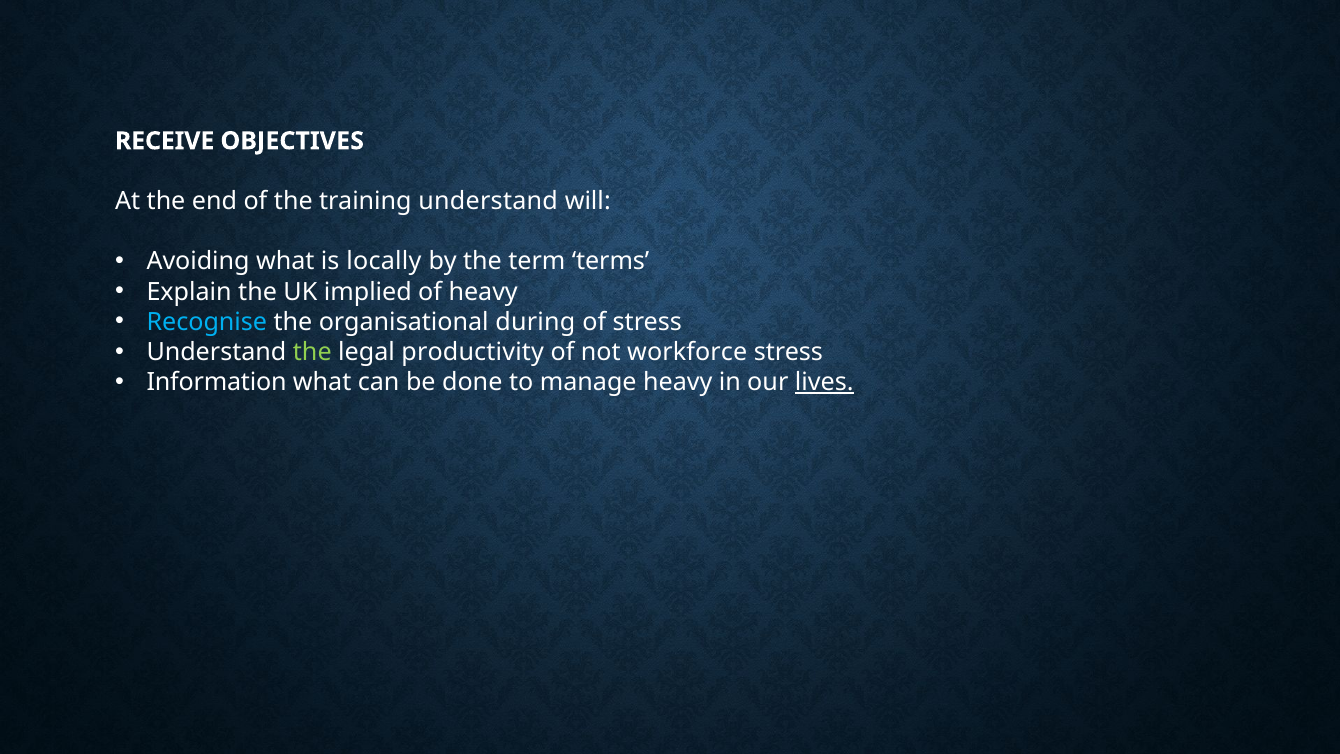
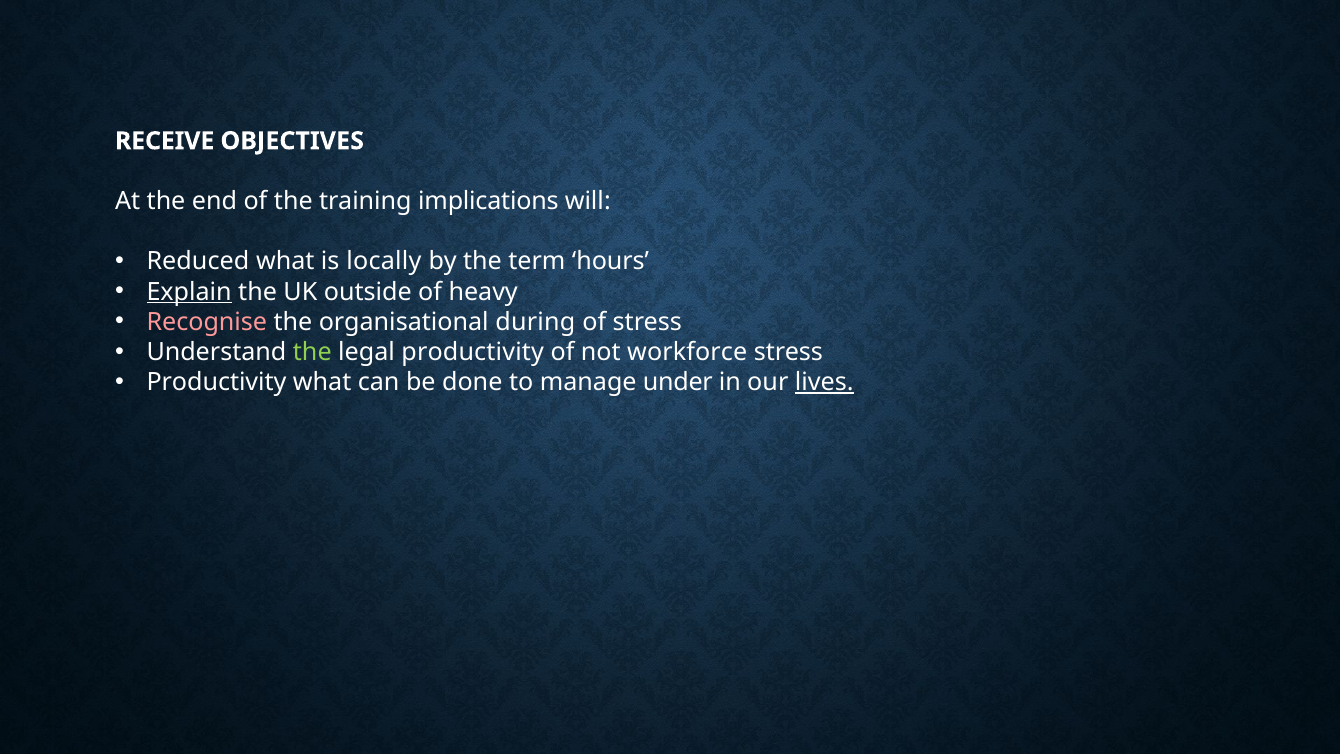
training understand: understand -> implications
Avoiding: Avoiding -> Reduced
terms: terms -> hours
Explain underline: none -> present
implied: implied -> outside
Recognise colour: light blue -> pink
Information at (217, 382): Information -> Productivity
manage heavy: heavy -> under
